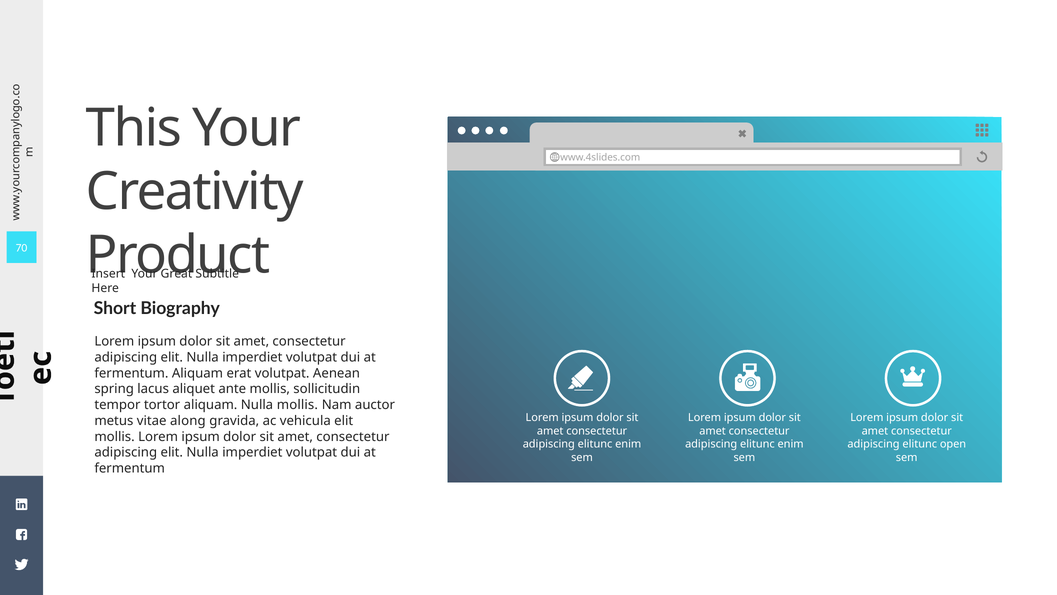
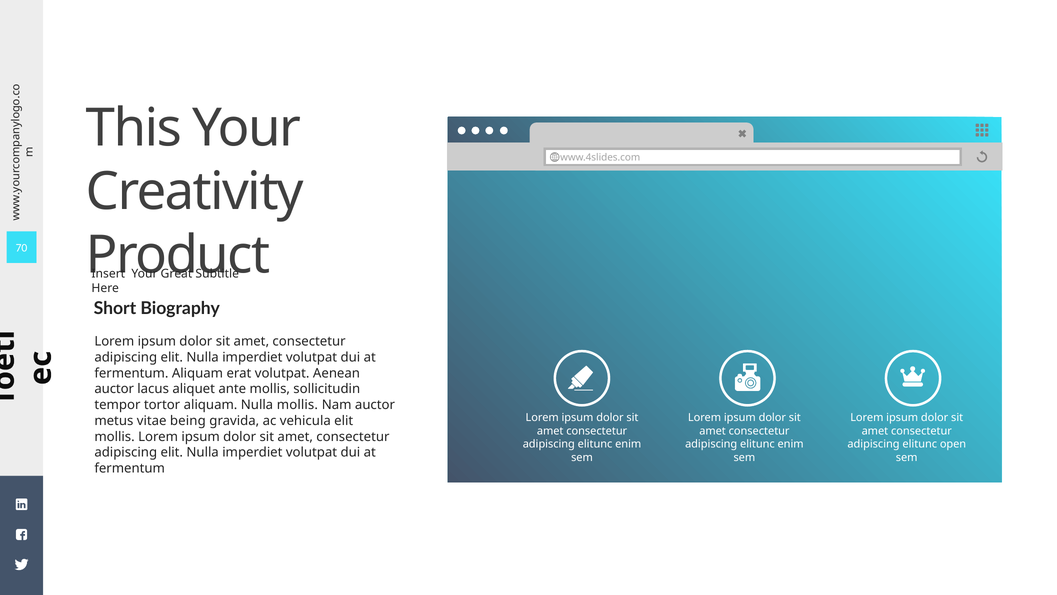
spring at (114, 389): spring -> auctor
along: along -> being
